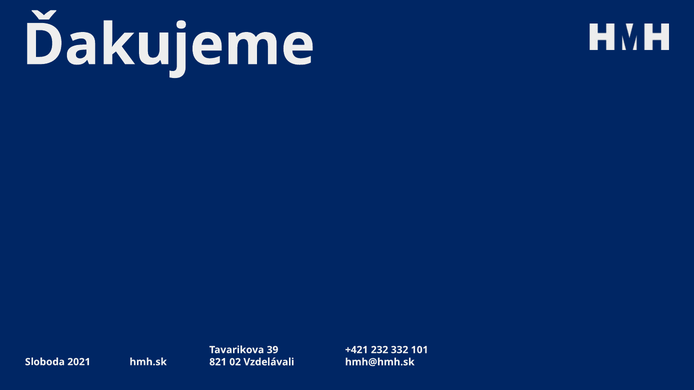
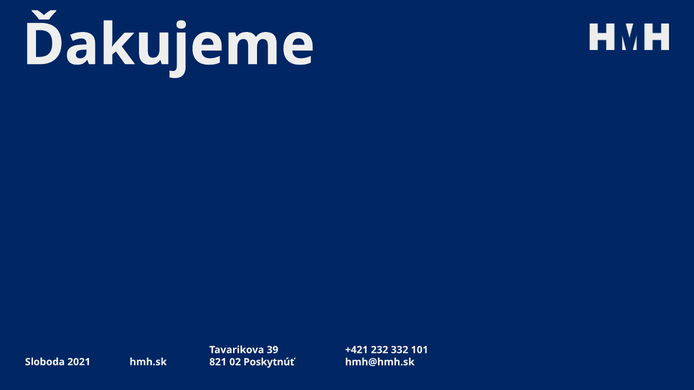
Vzdelávali: Vzdelávali -> Poskytnúť
